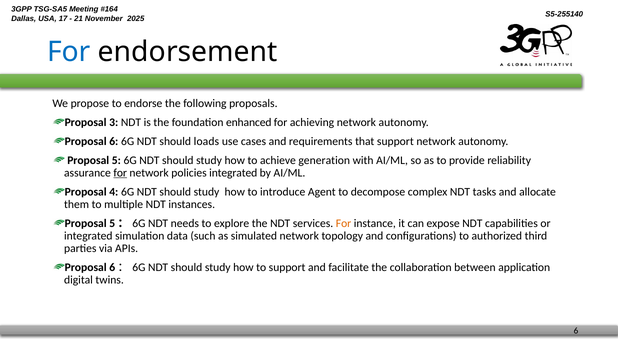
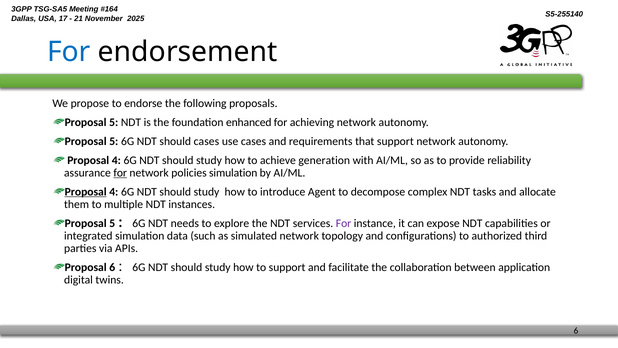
3 at (114, 122): 3 -> 5
6 at (114, 141): 6 -> 5
should loads: loads -> cases
5 at (116, 160): 5 -> 4
policies integrated: integrated -> simulation
Proposal at (86, 192) underline: none -> present
For at (344, 223) colour: orange -> purple
